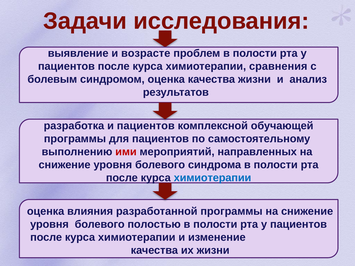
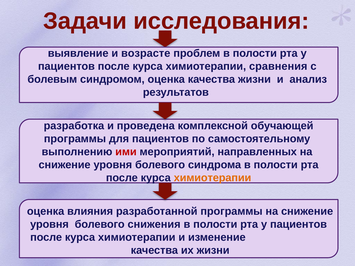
и пациентов: пациентов -> проведена
химиотерапии at (212, 178) colour: blue -> orange
полостью: полостью -> снижения
